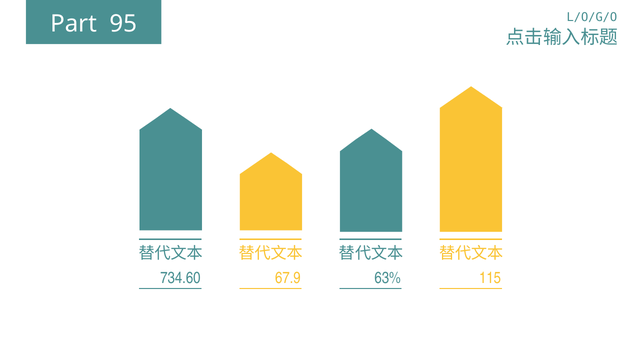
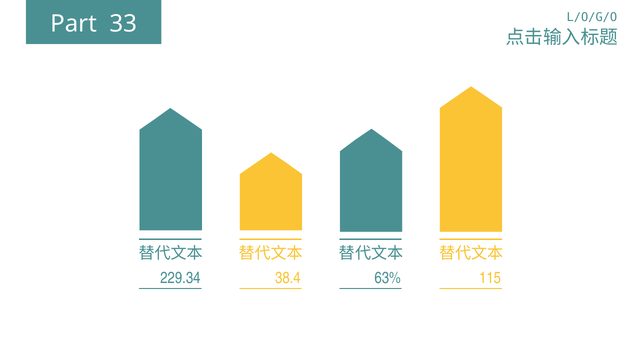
95: 95 -> 33
734.60: 734.60 -> 229.34
67.9: 67.9 -> 38.4
